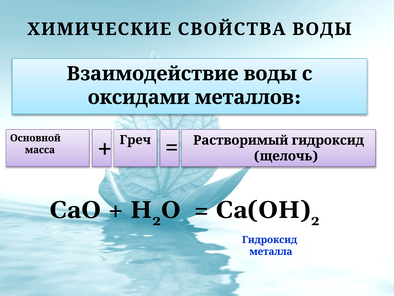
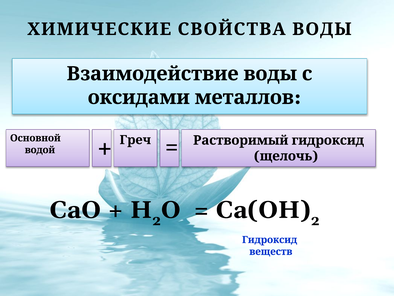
масса: масса -> водой
металла: металла -> веществ
